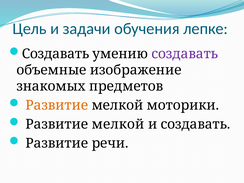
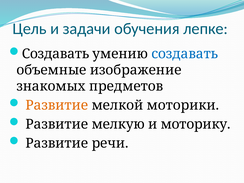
создавать at (185, 54) colour: purple -> blue
мелкой at (118, 124): мелкой -> мелкую
и создавать: создавать -> моторику
